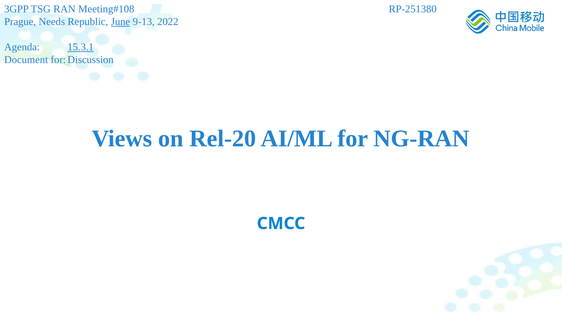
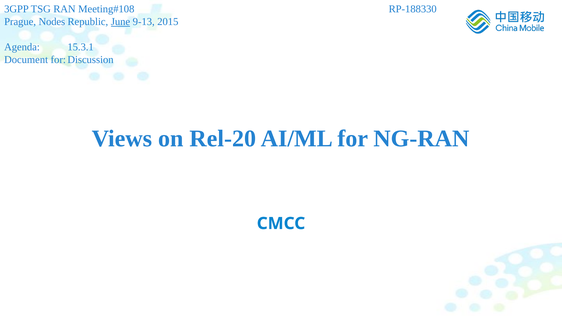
RP-251380: RP-251380 -> RP-188330
Needs: Needs -> Nodes
2022: 2022 -> 2015
15.3.1 underline: present -> none
